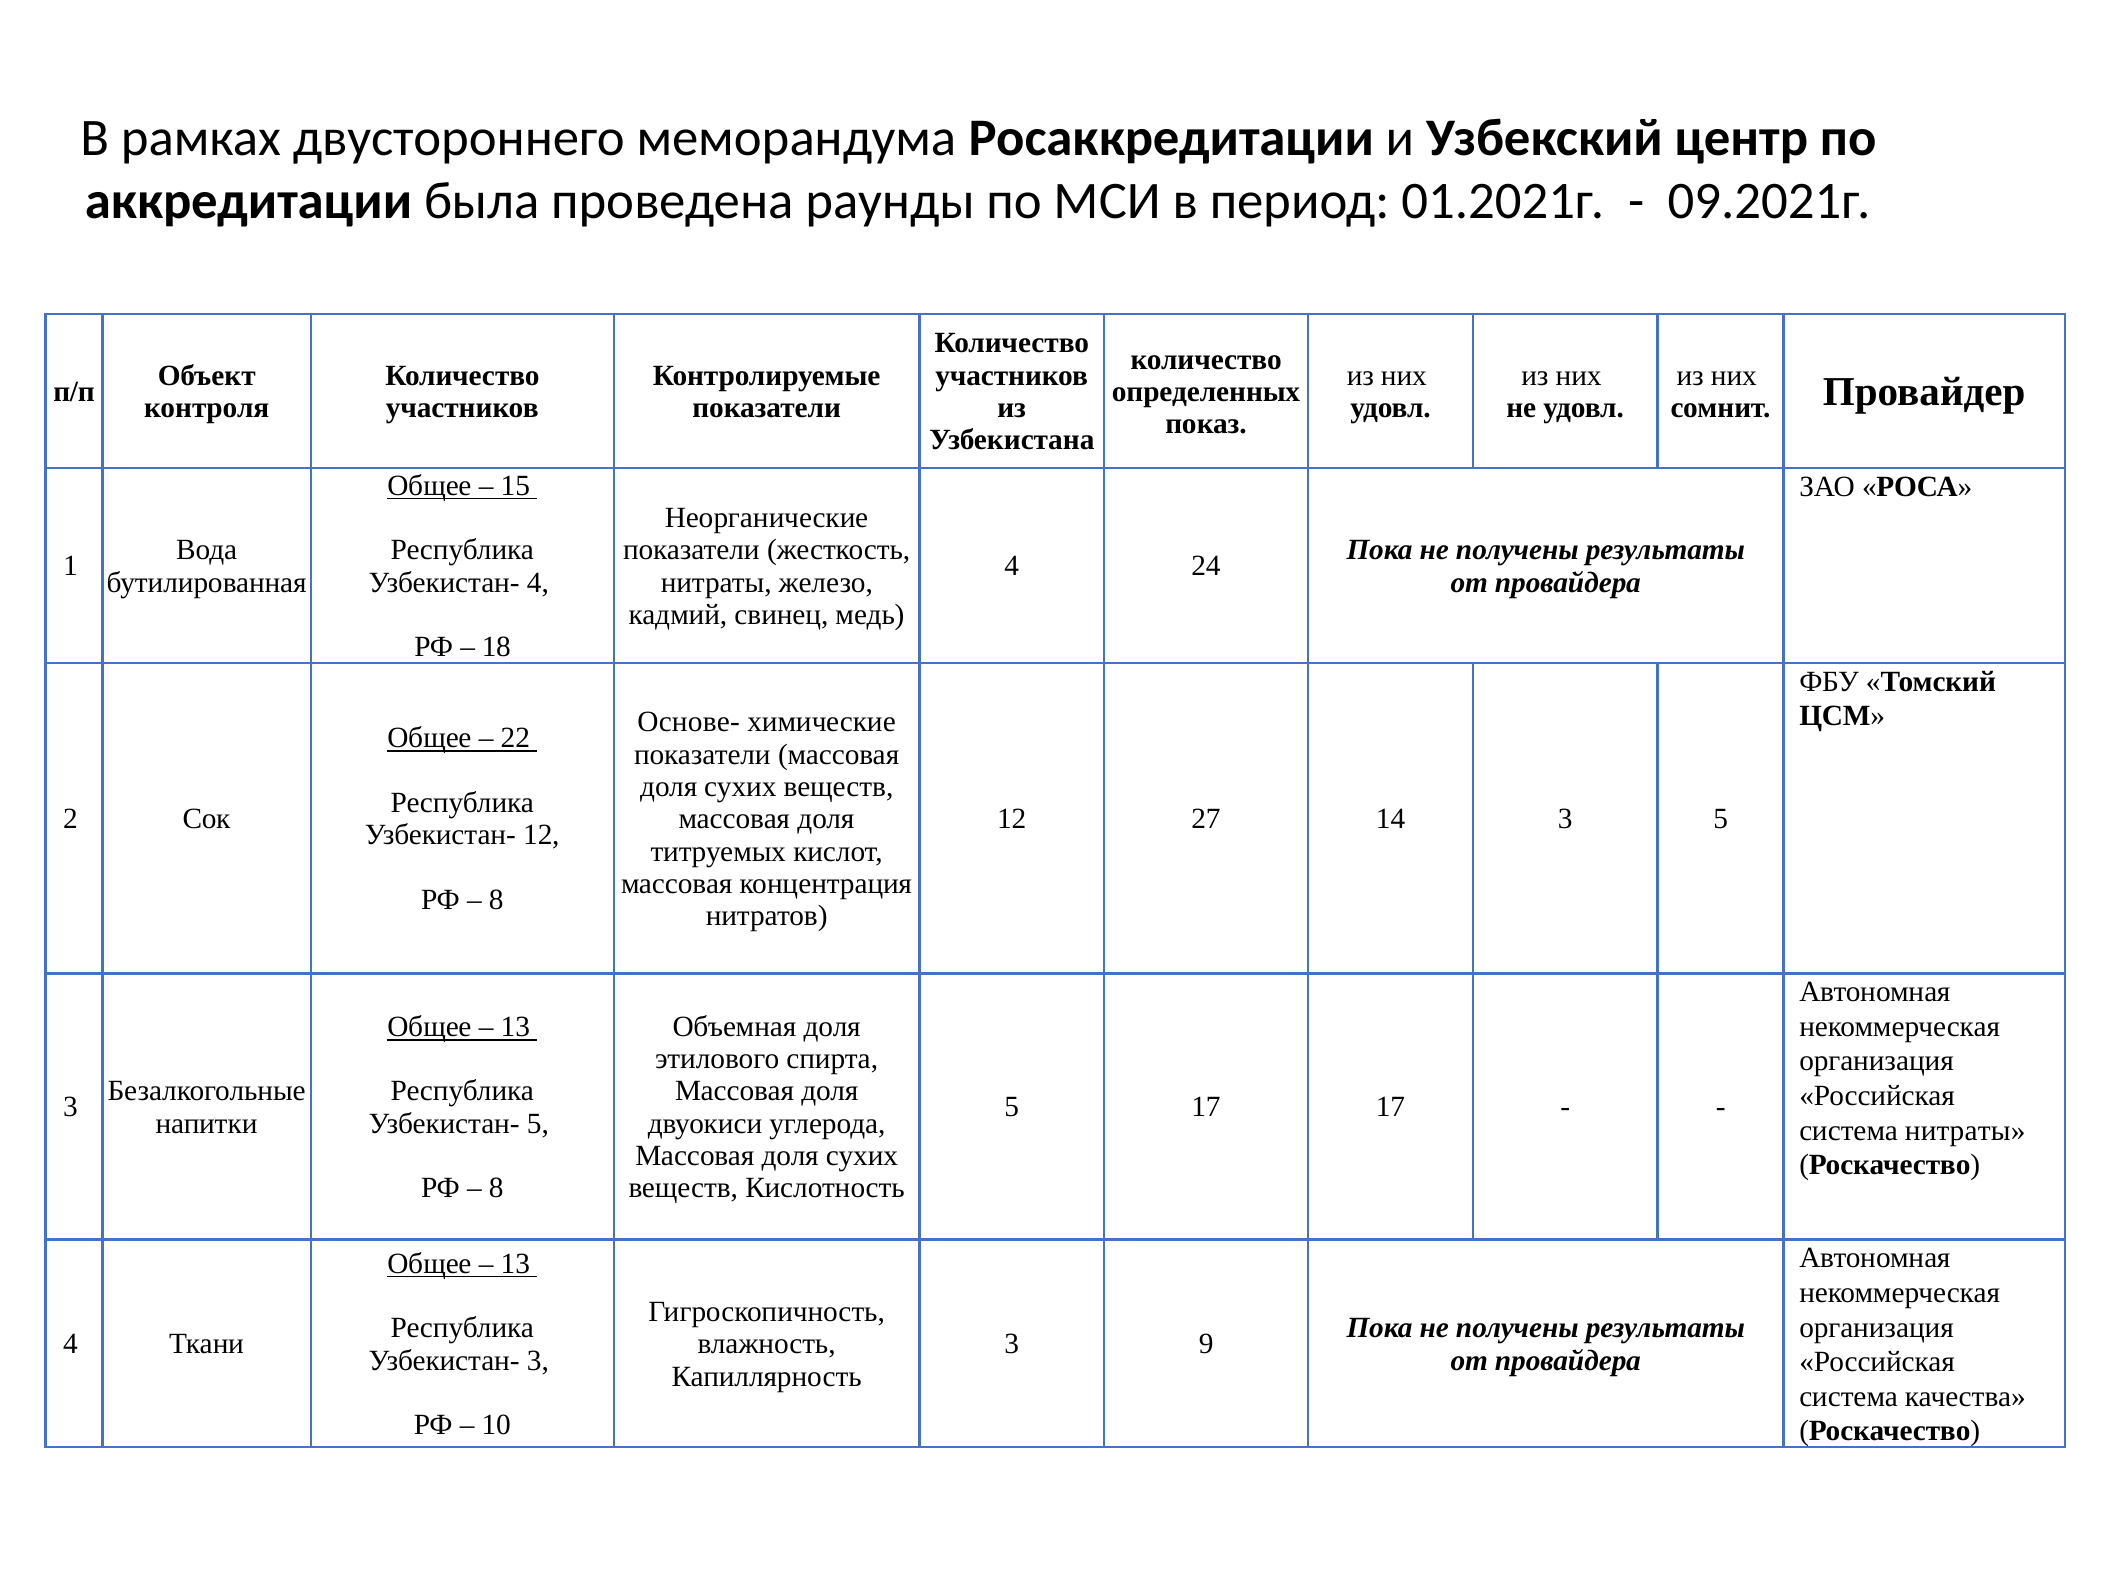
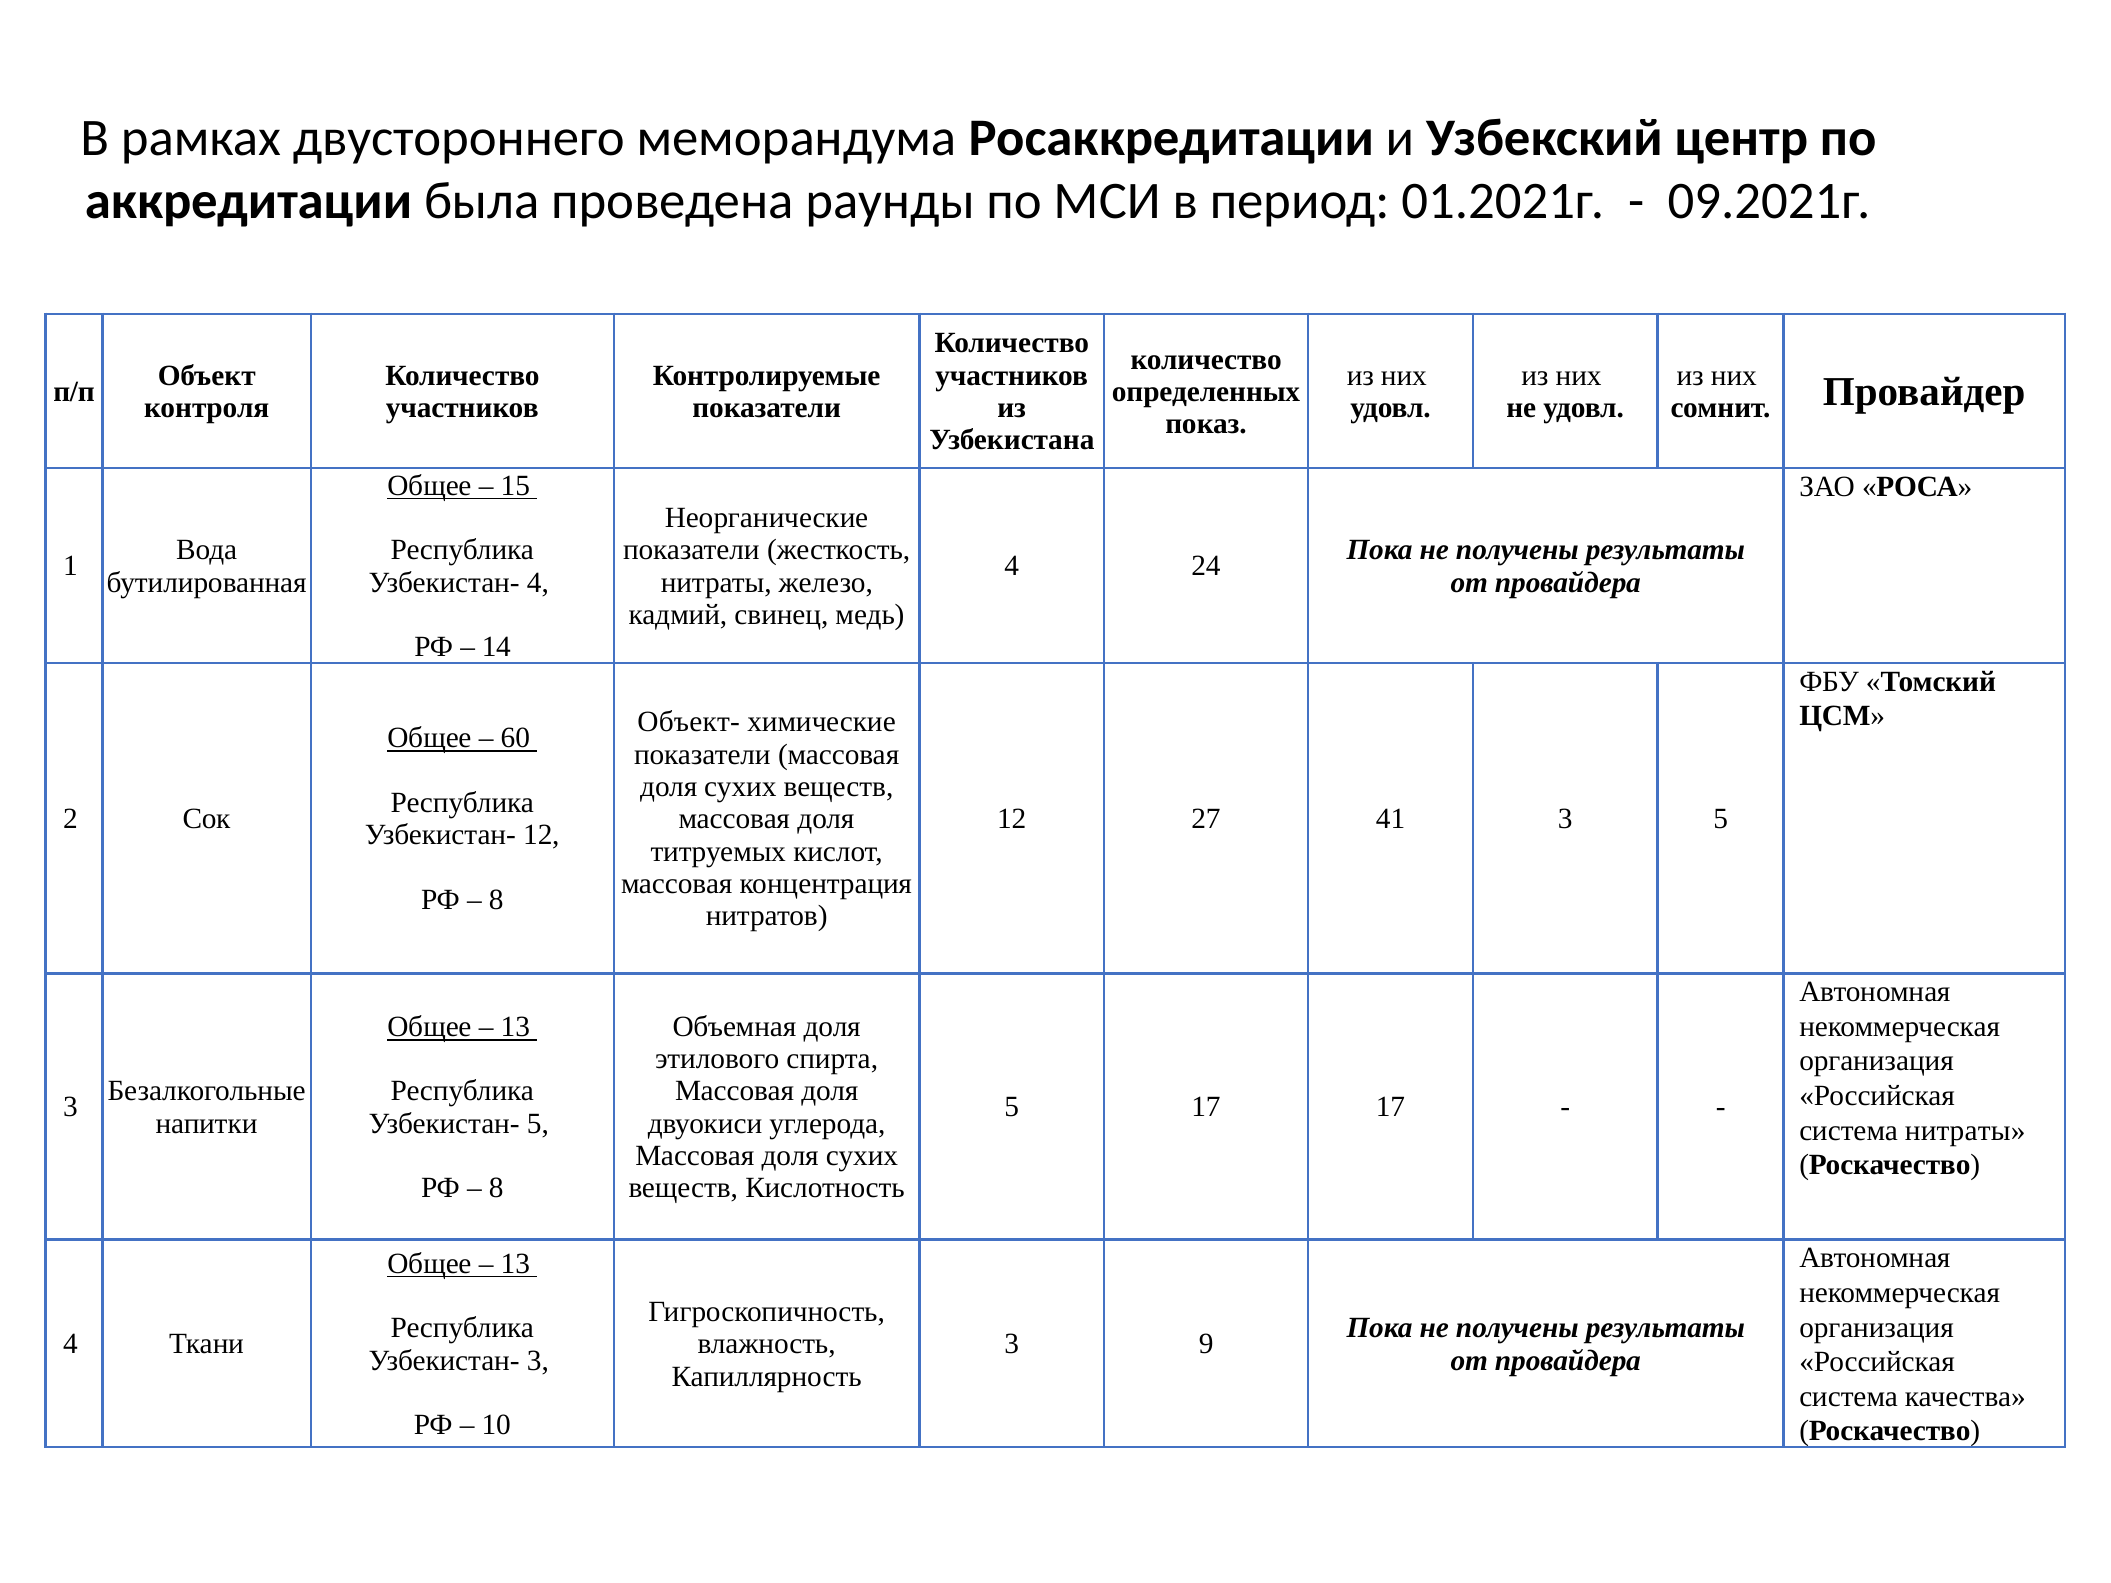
18: 18 -> 14
Основе-: Основе- -> Объект-
22: 22 -> 60
14: 14 -> 41
